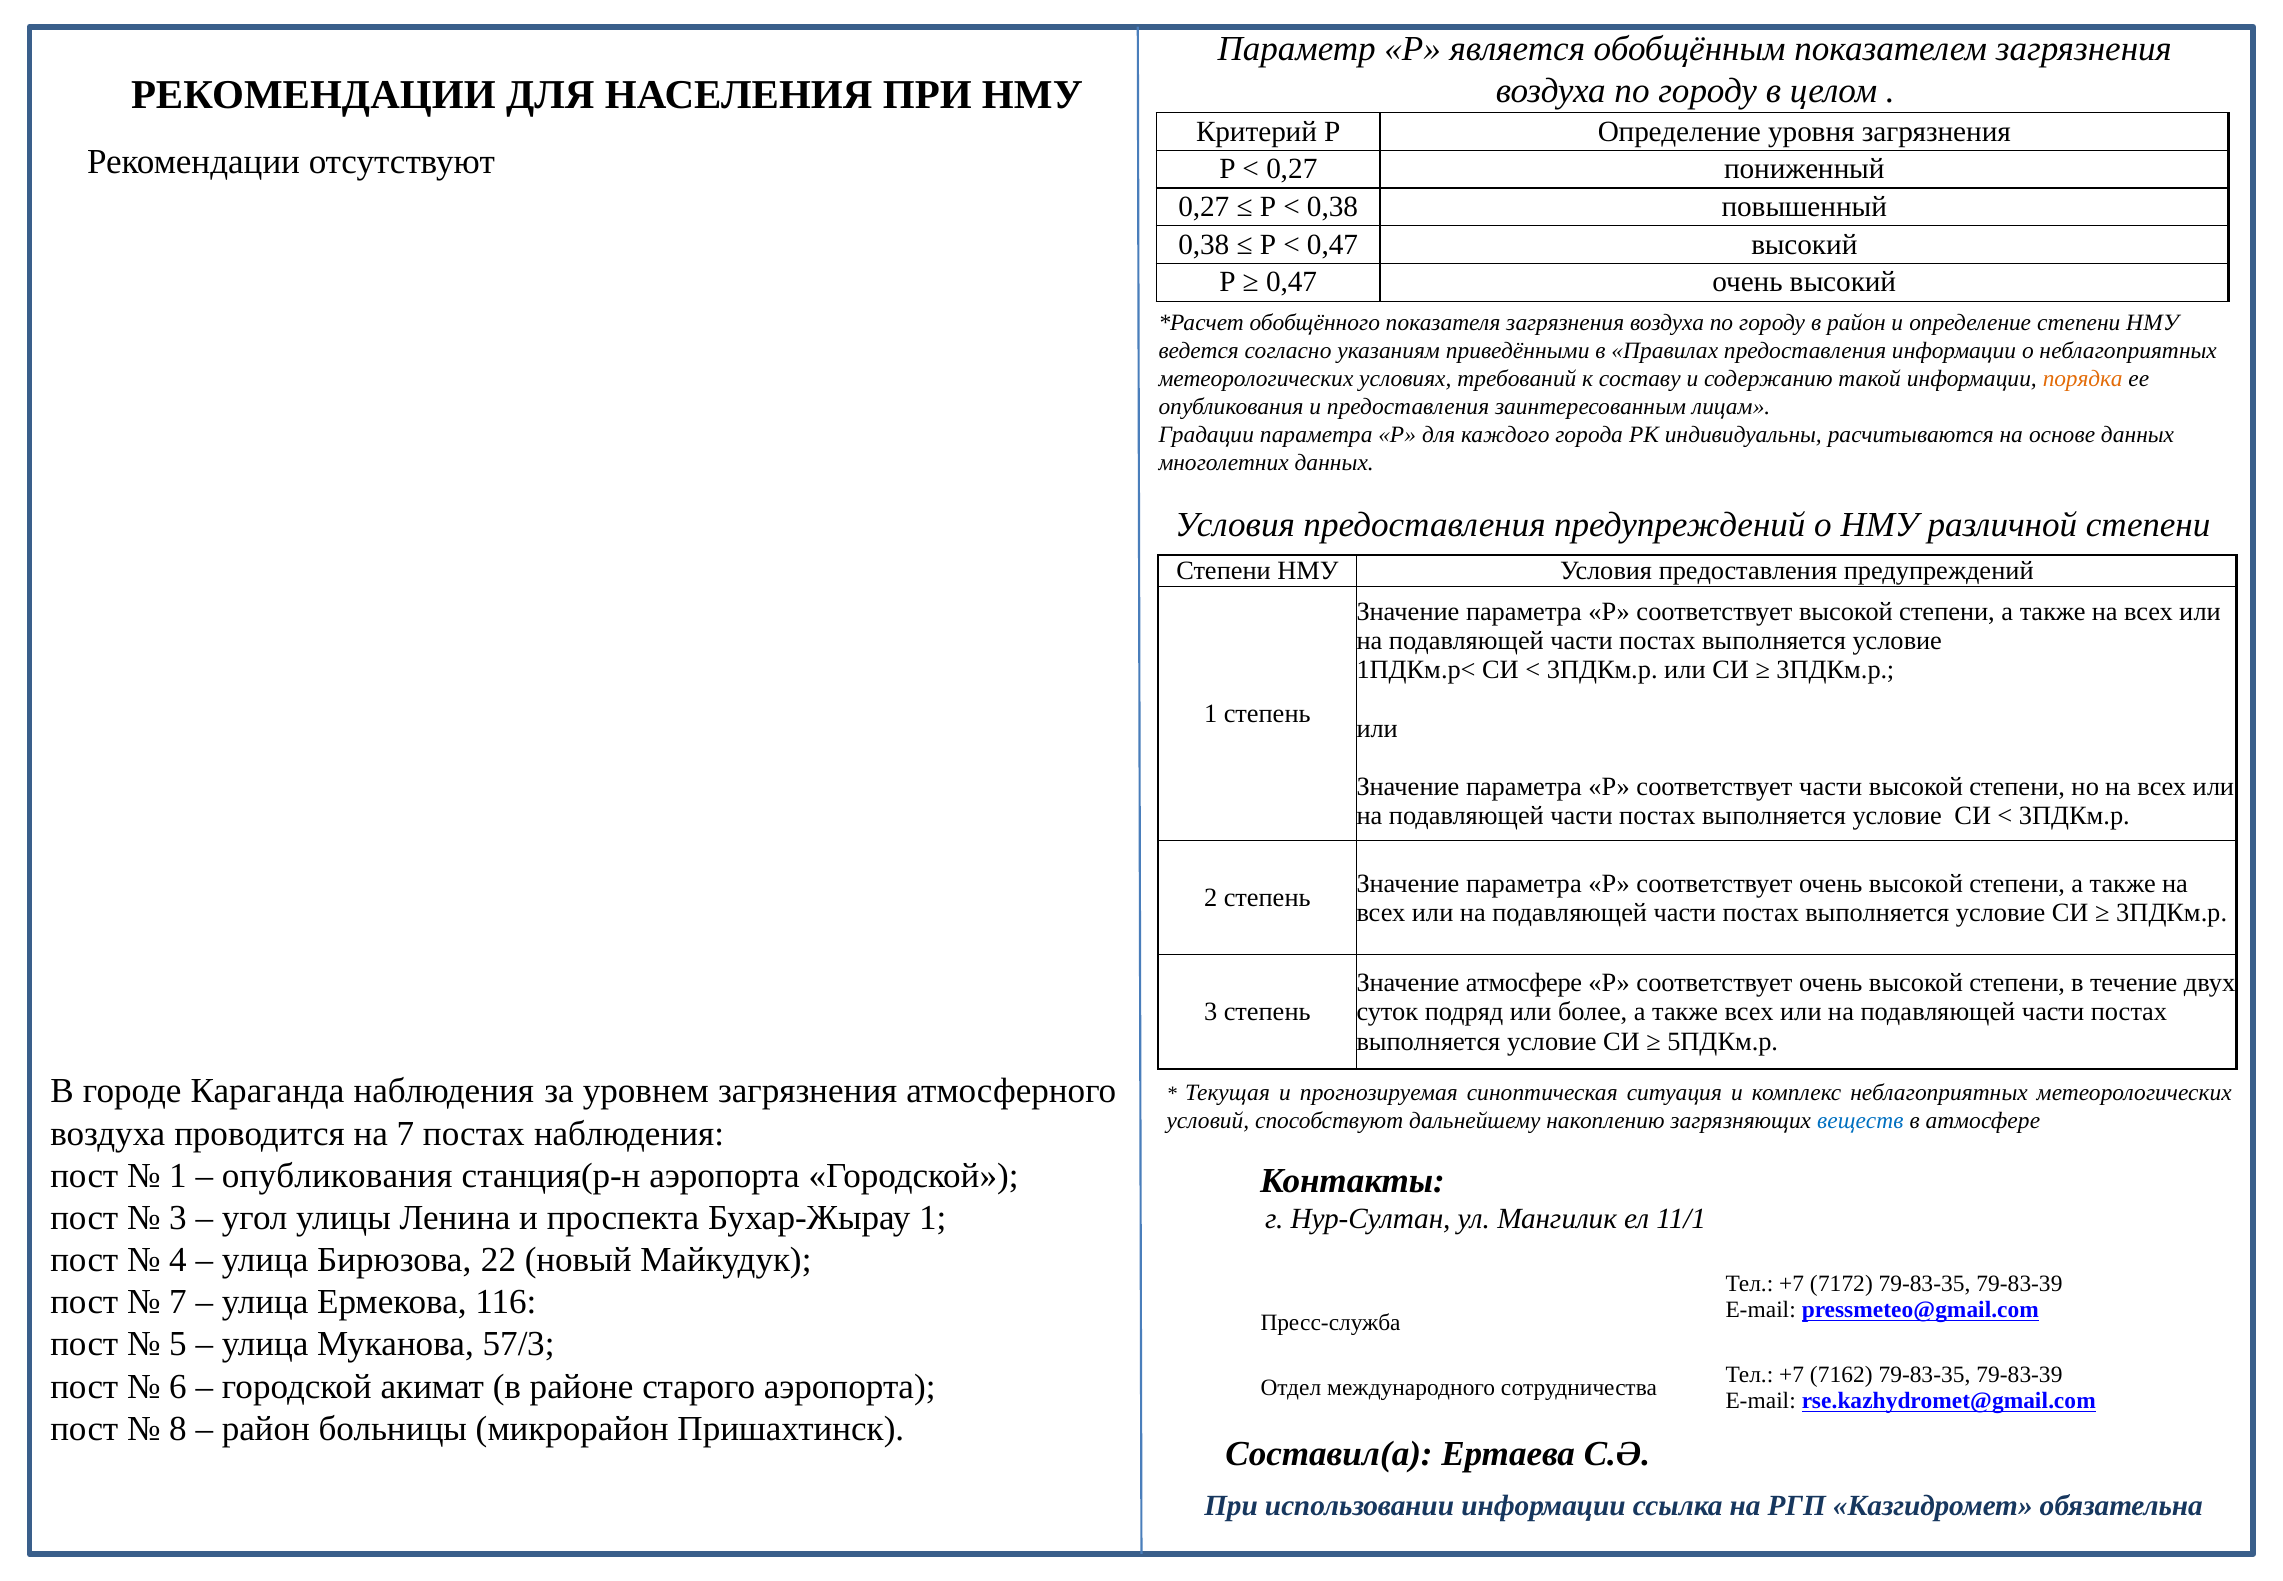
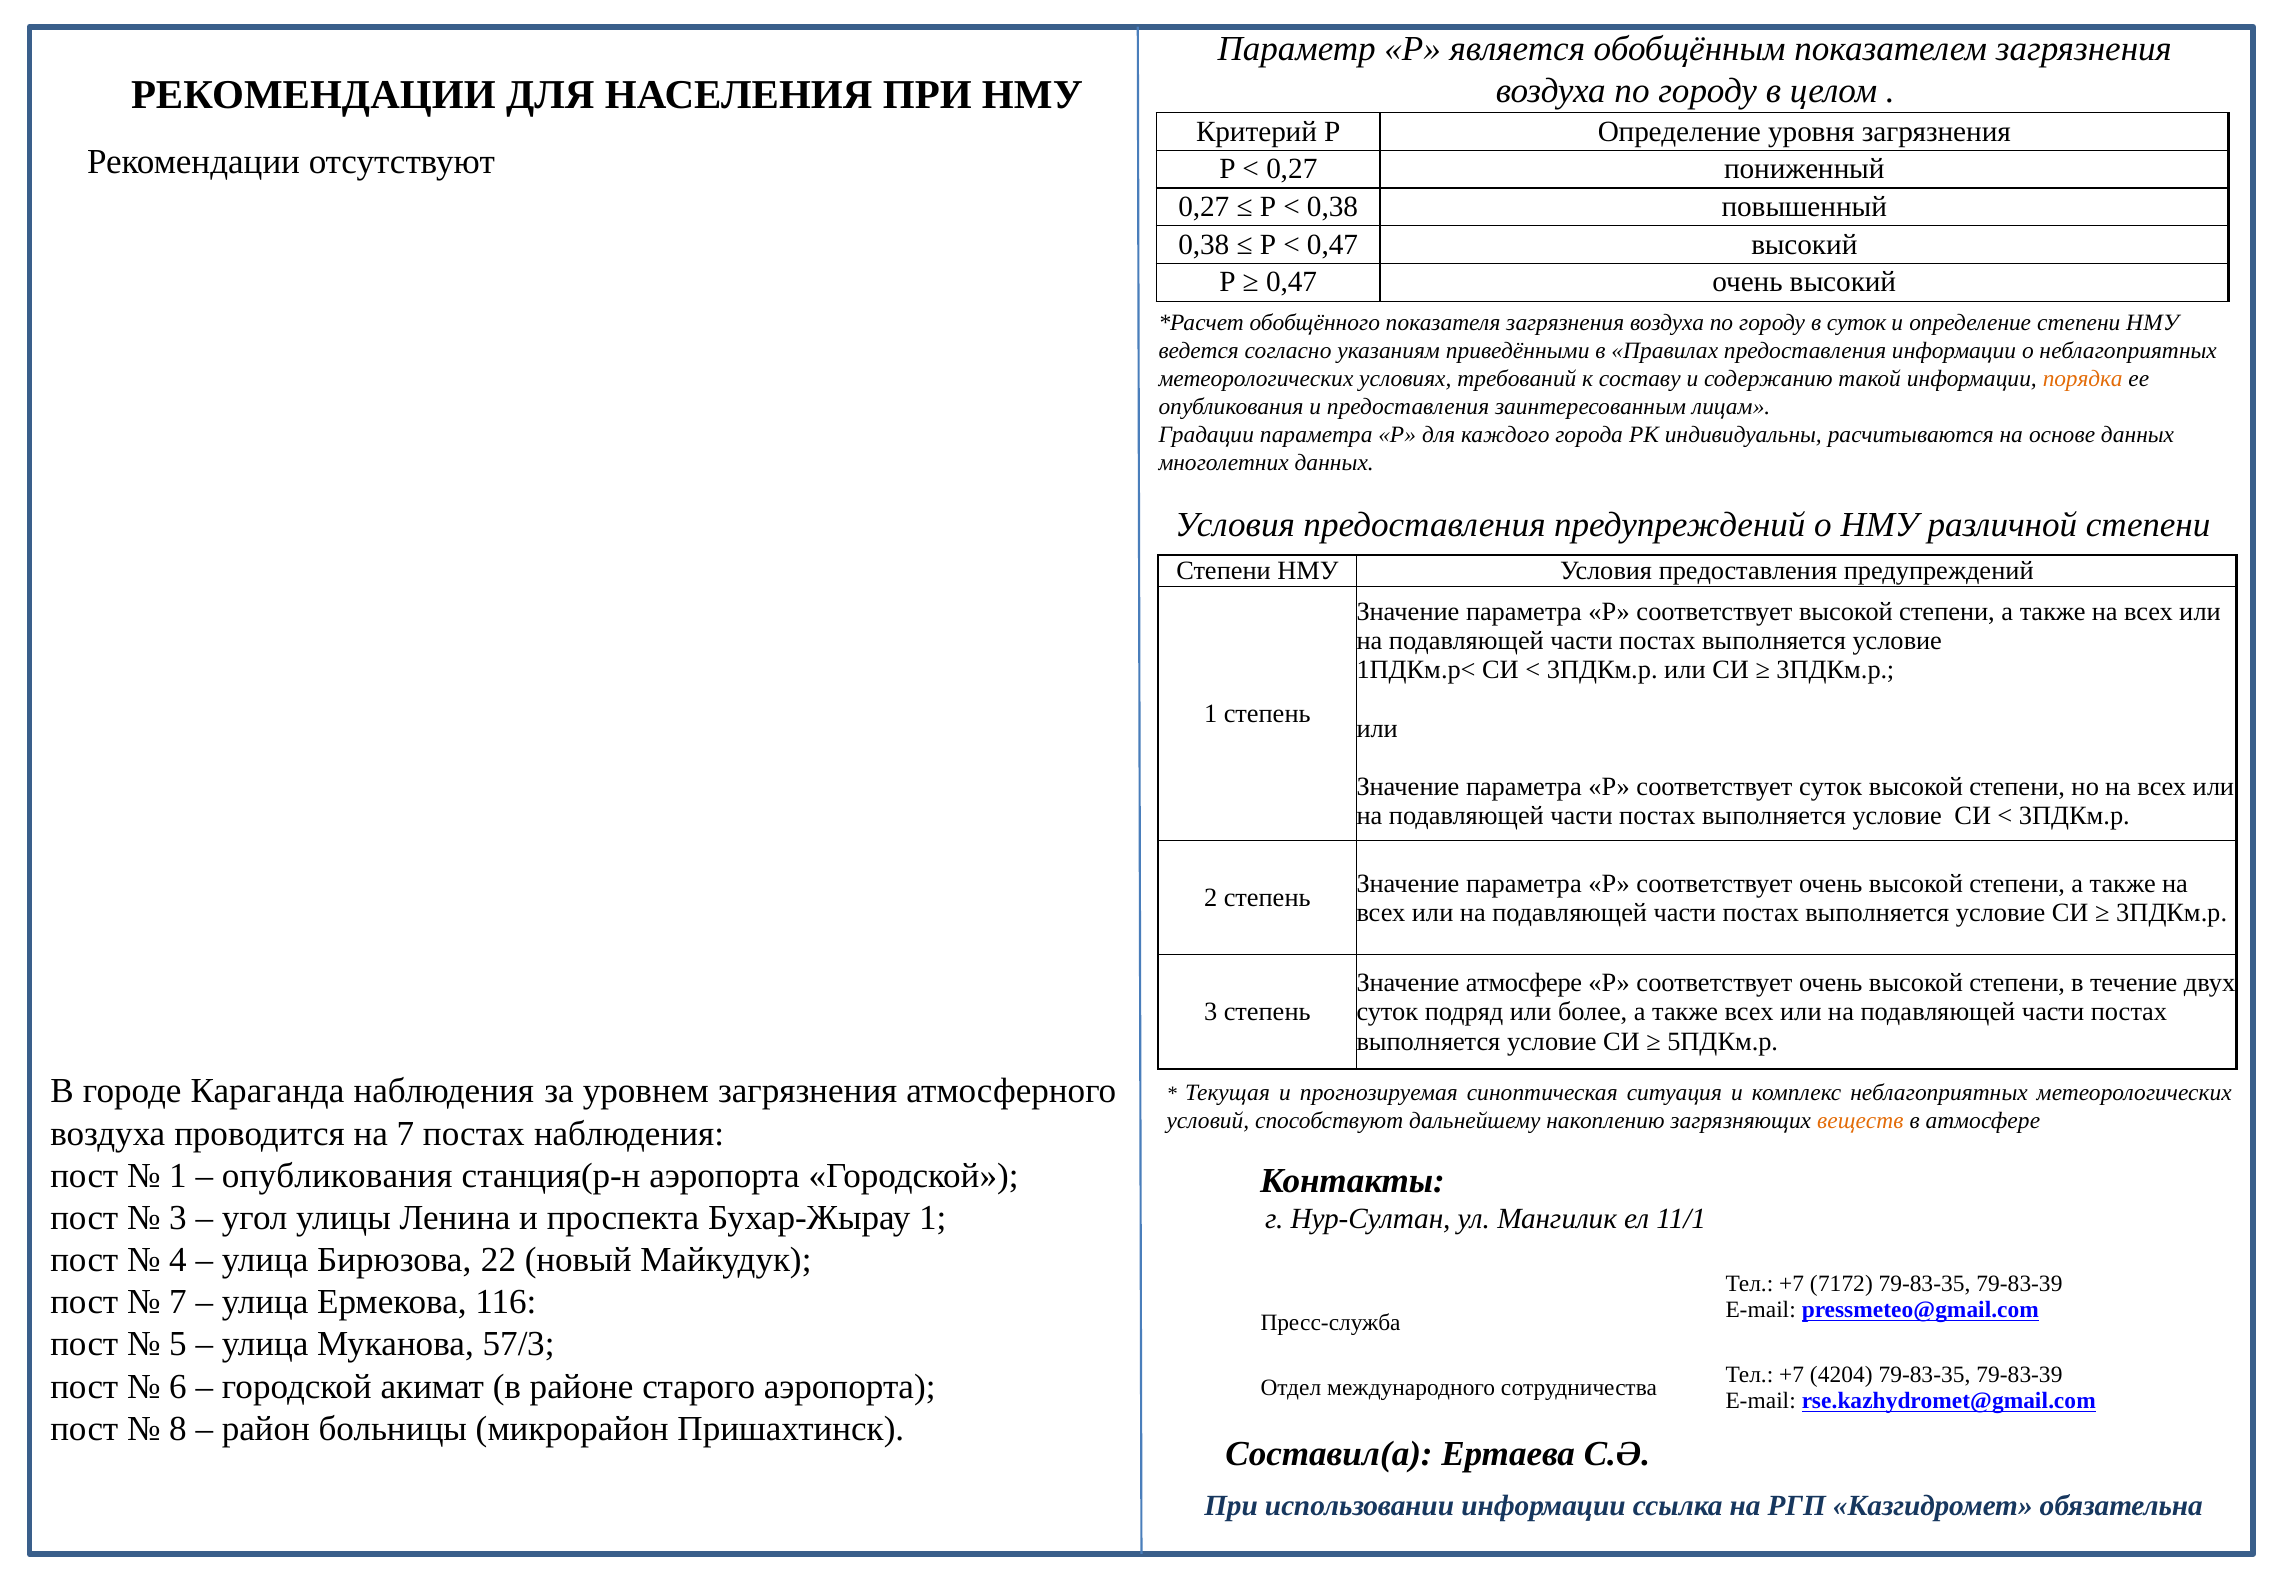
в район: район -> суток
соответствует части: части -> суток
веществ colour: blue -> orange
7162: 7162 -> 4204
